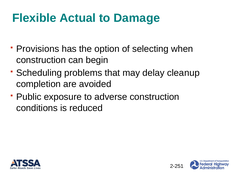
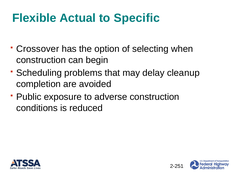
Damage: Damage -> Specific
Provisions: Provisions -> Crossover
